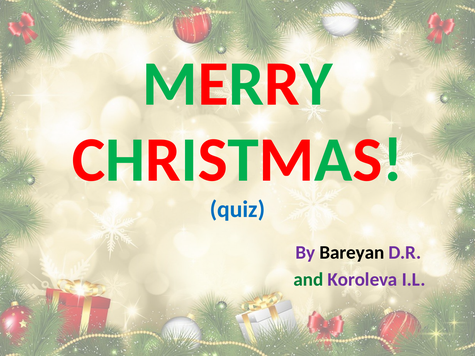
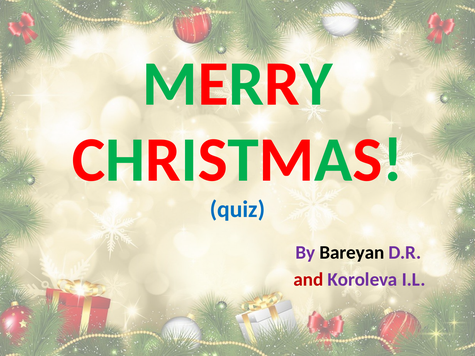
and colour: green -> red
